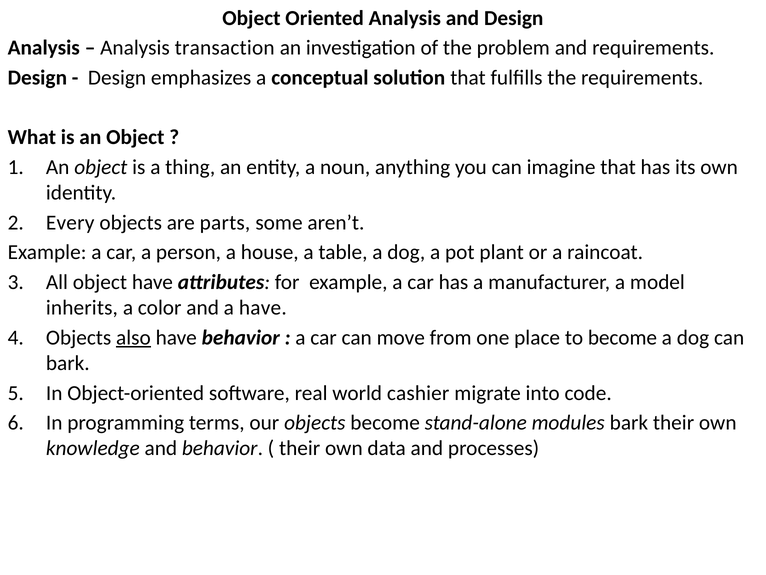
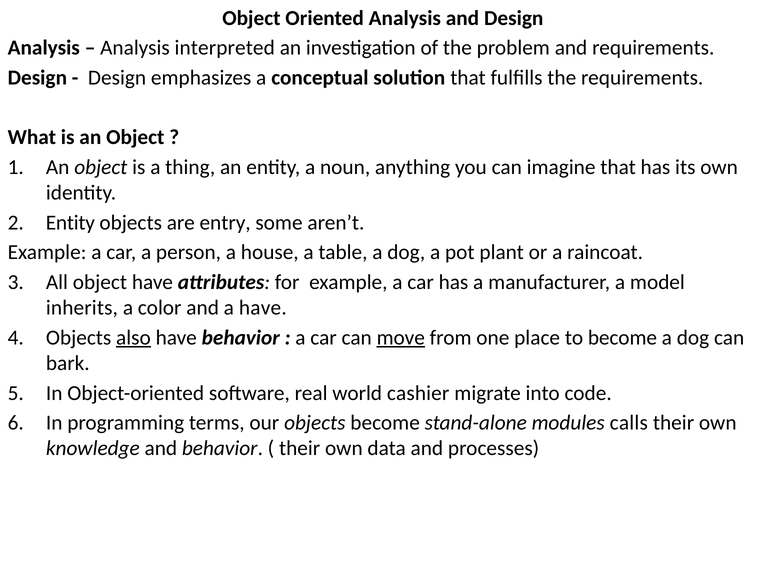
transaction: transaction -> interpreted
Every at (70, 222): Every -> Entity
parts: parts -> entry
move underline: none -> present
modules bark: bark -> calls
